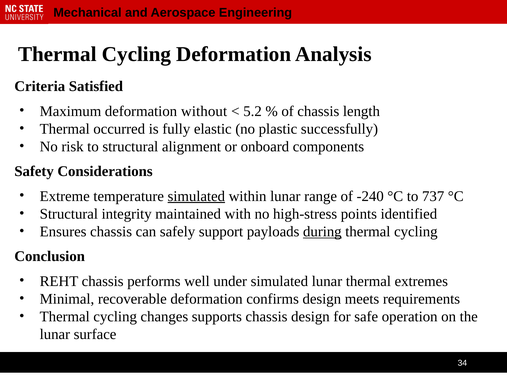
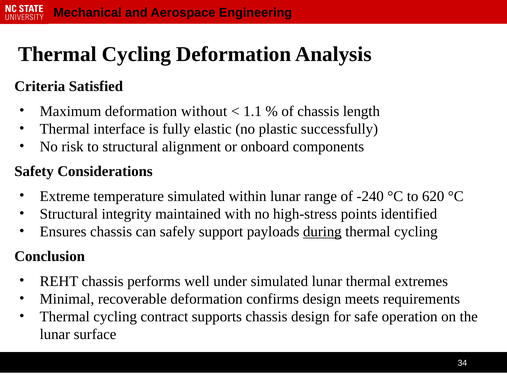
5.2: 5.2 -> 1.1
occurred: occurred -> interface
simulated at (196, 196) underline: present -> none
737: 737 -> 620
changes: changes -> contract
